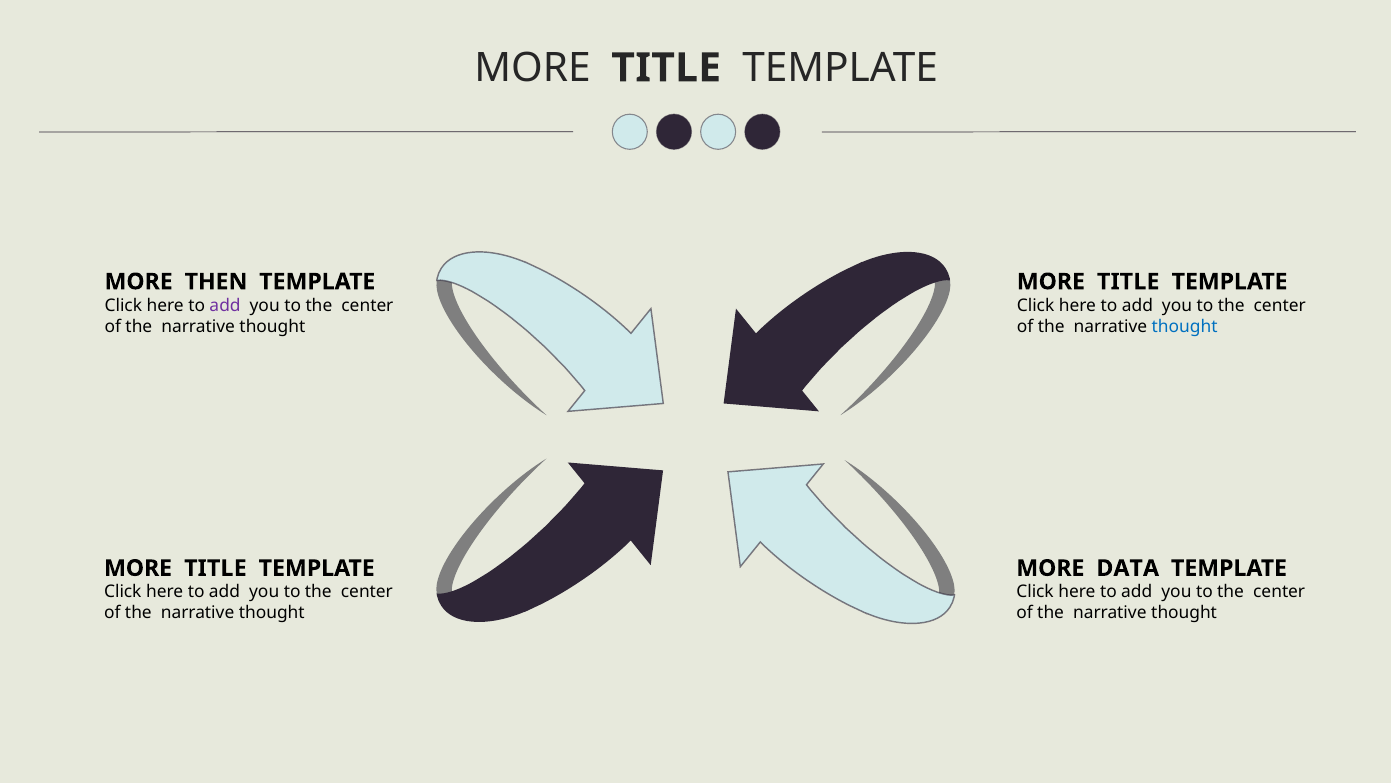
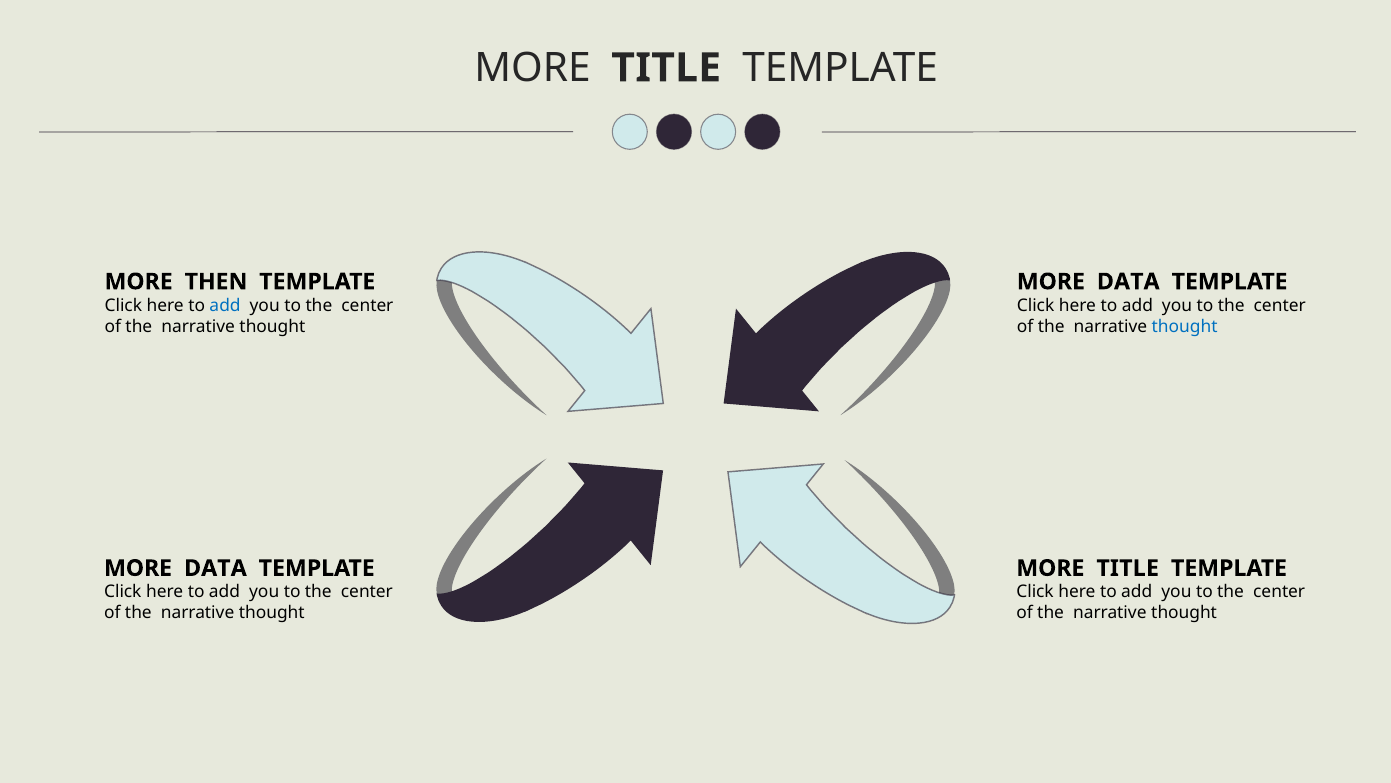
TITLE at (1128, 281): TITLE -> DATA
add at (225, 305) colour: purple -> blue
TITLE at (215, 568): TITLE -> DATA
DATA at (1128, 568): DATA -> TITLE
